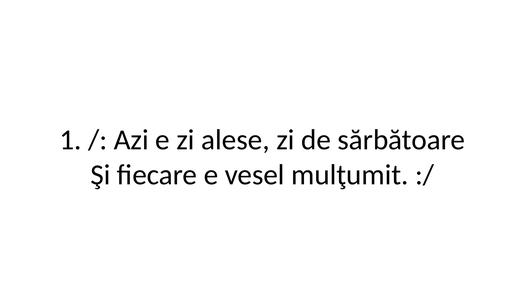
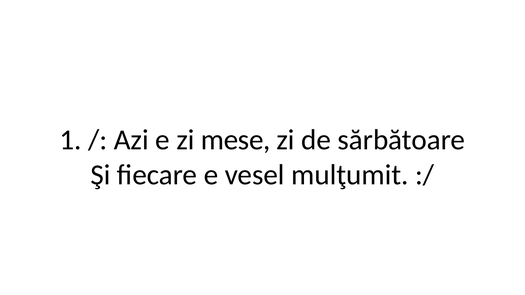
alese: alese -> mese
